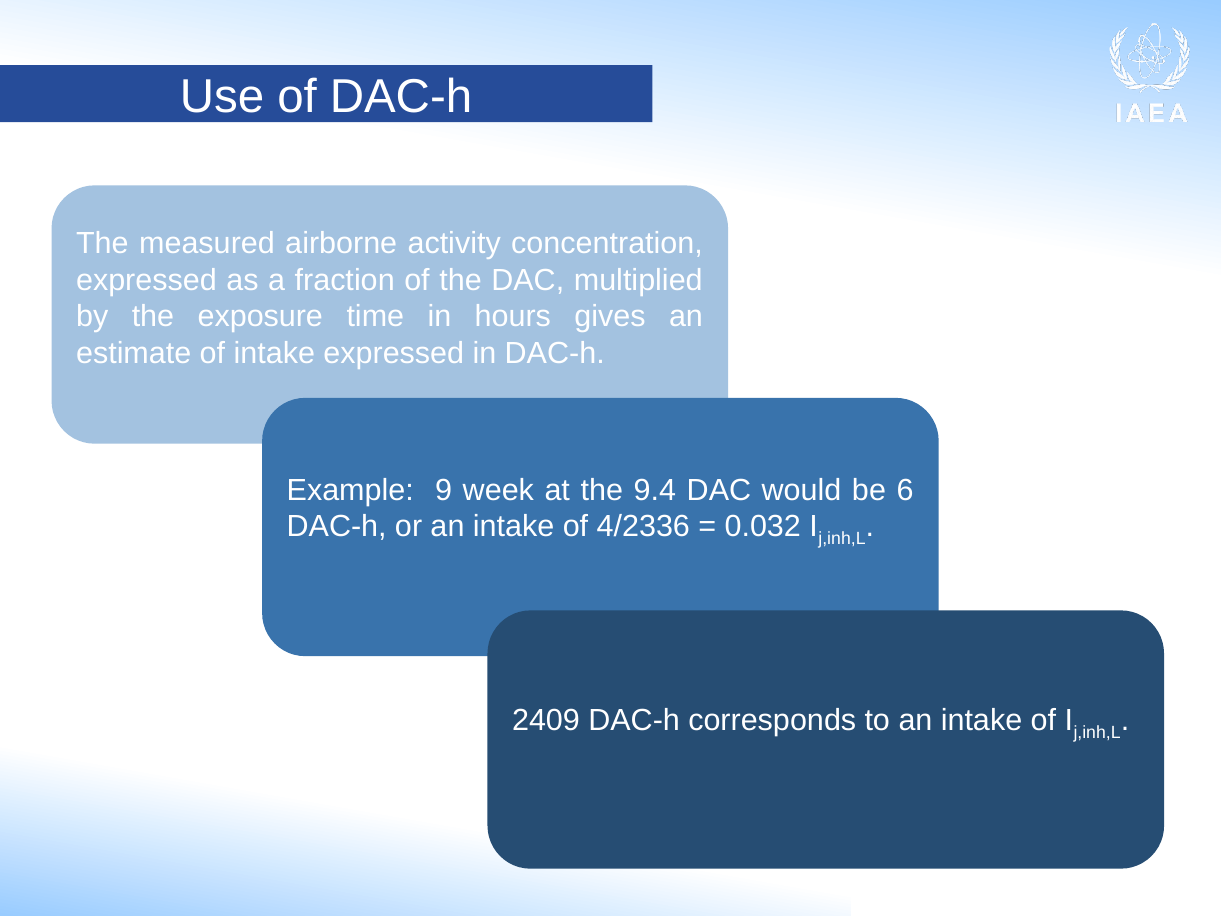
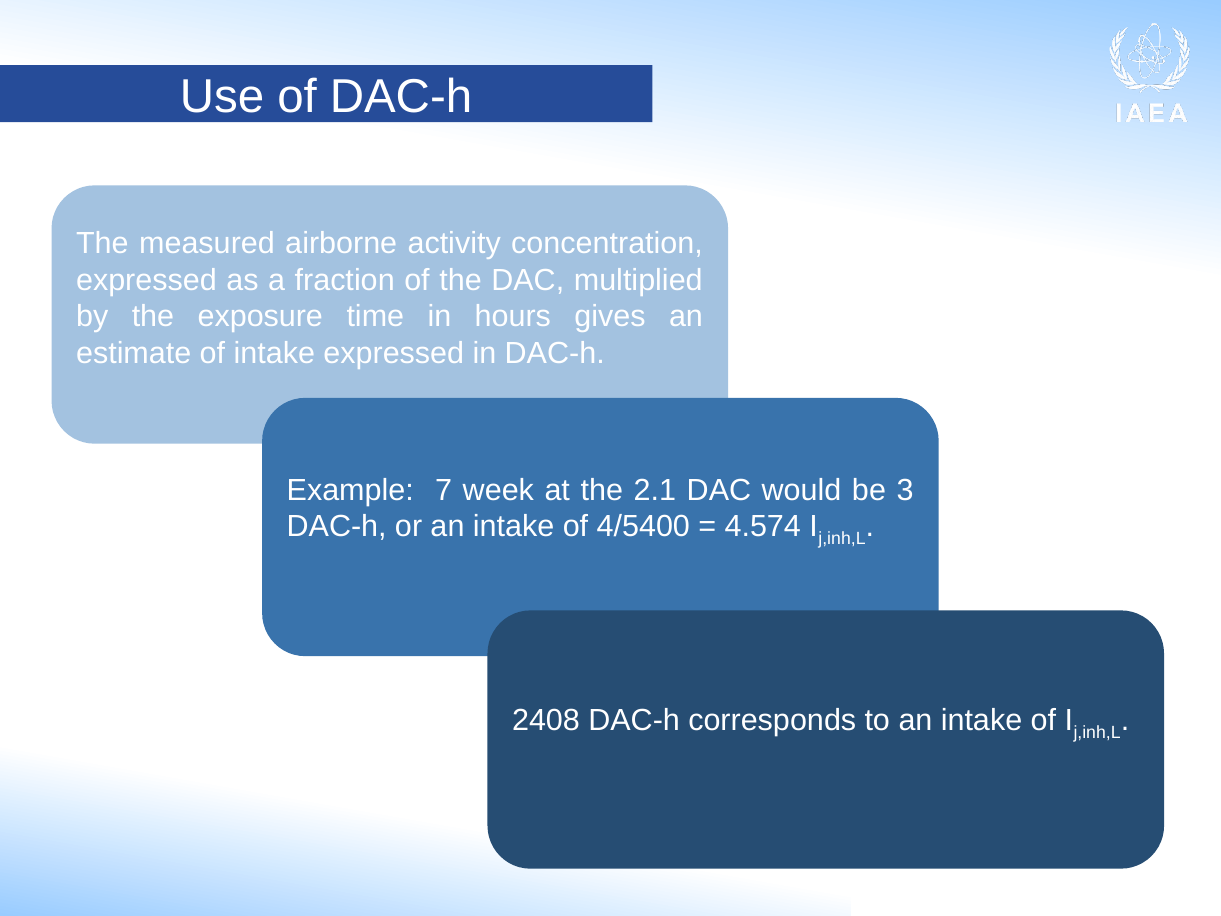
9: 9 -> 7
9.4: 9.4 -> 2.1
6: 6 -> 3
4/2336: 4/2336 -> 4/5400
0.032: 0.032 -> 4.574
2409: 2409 -> 2408
